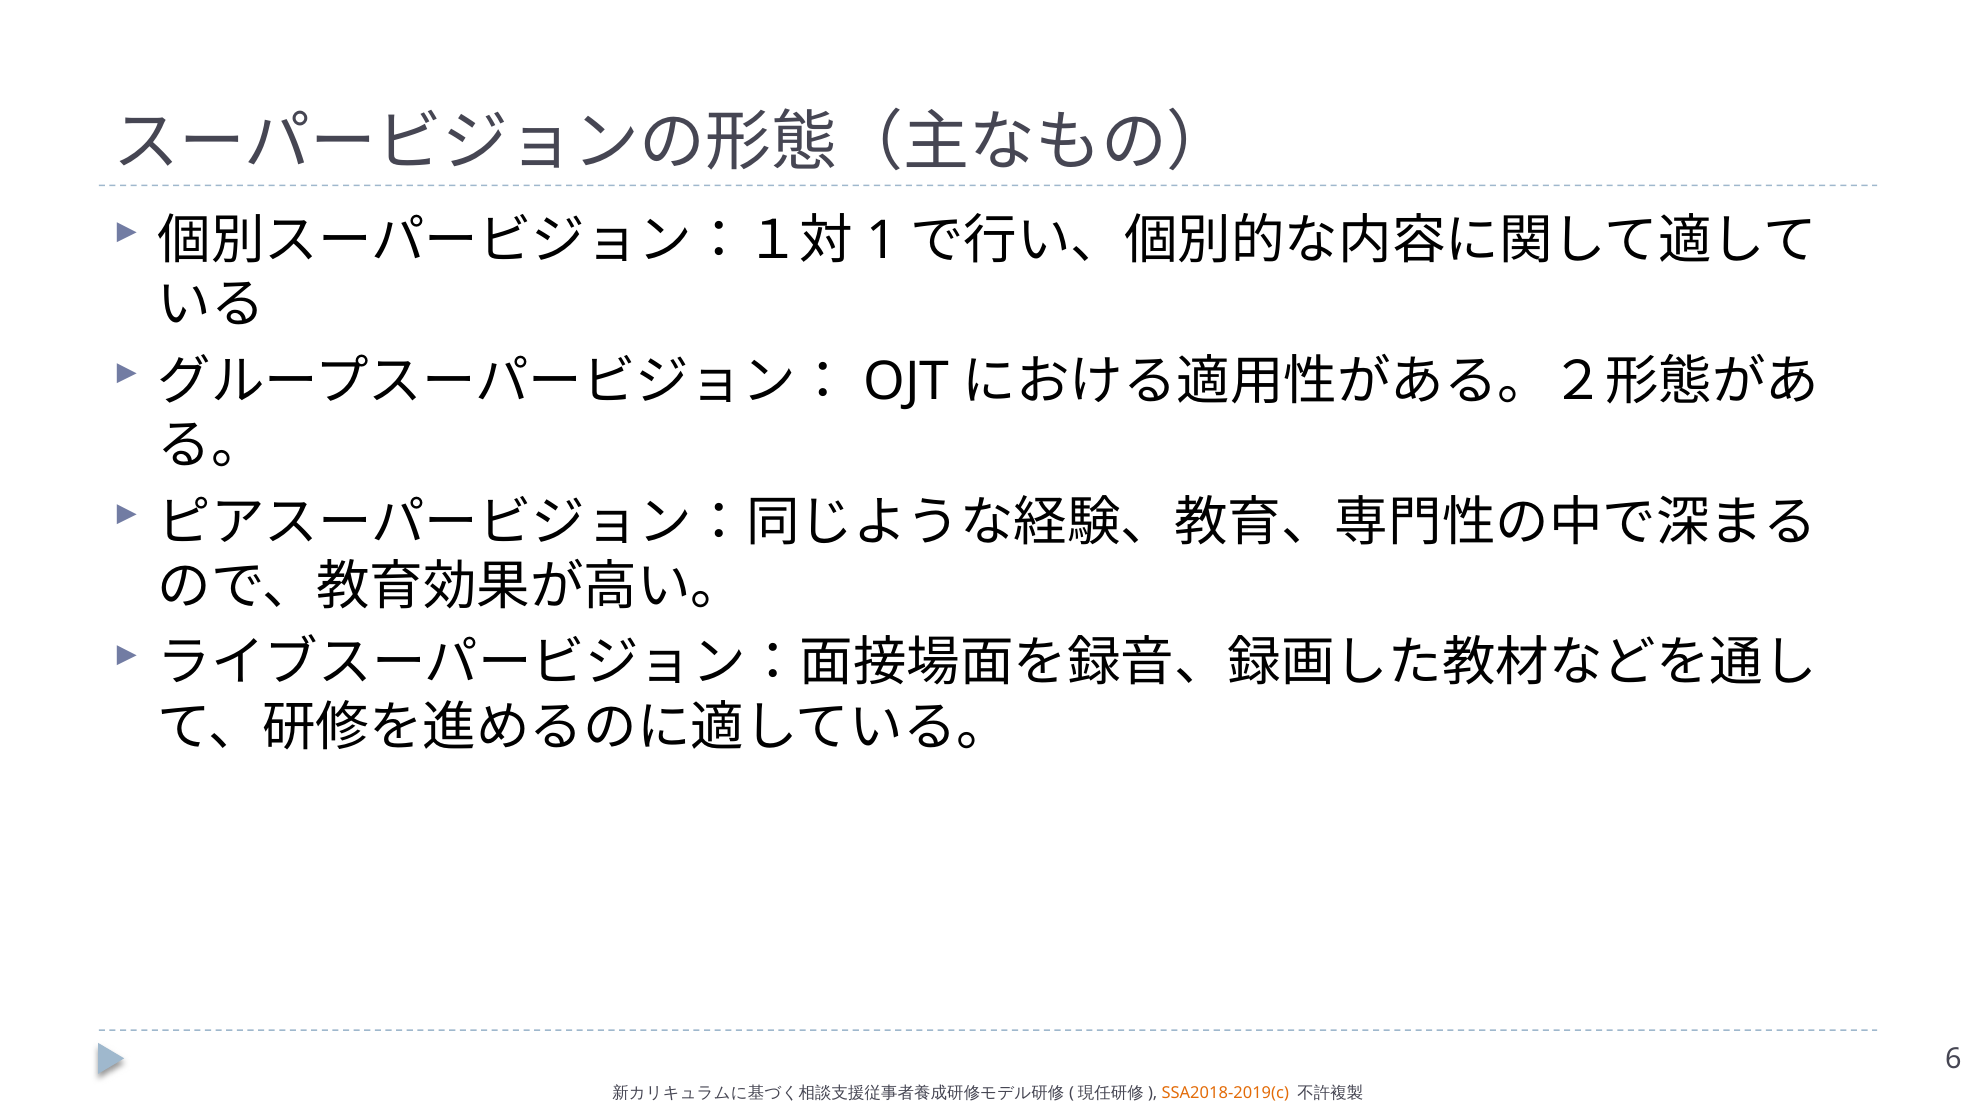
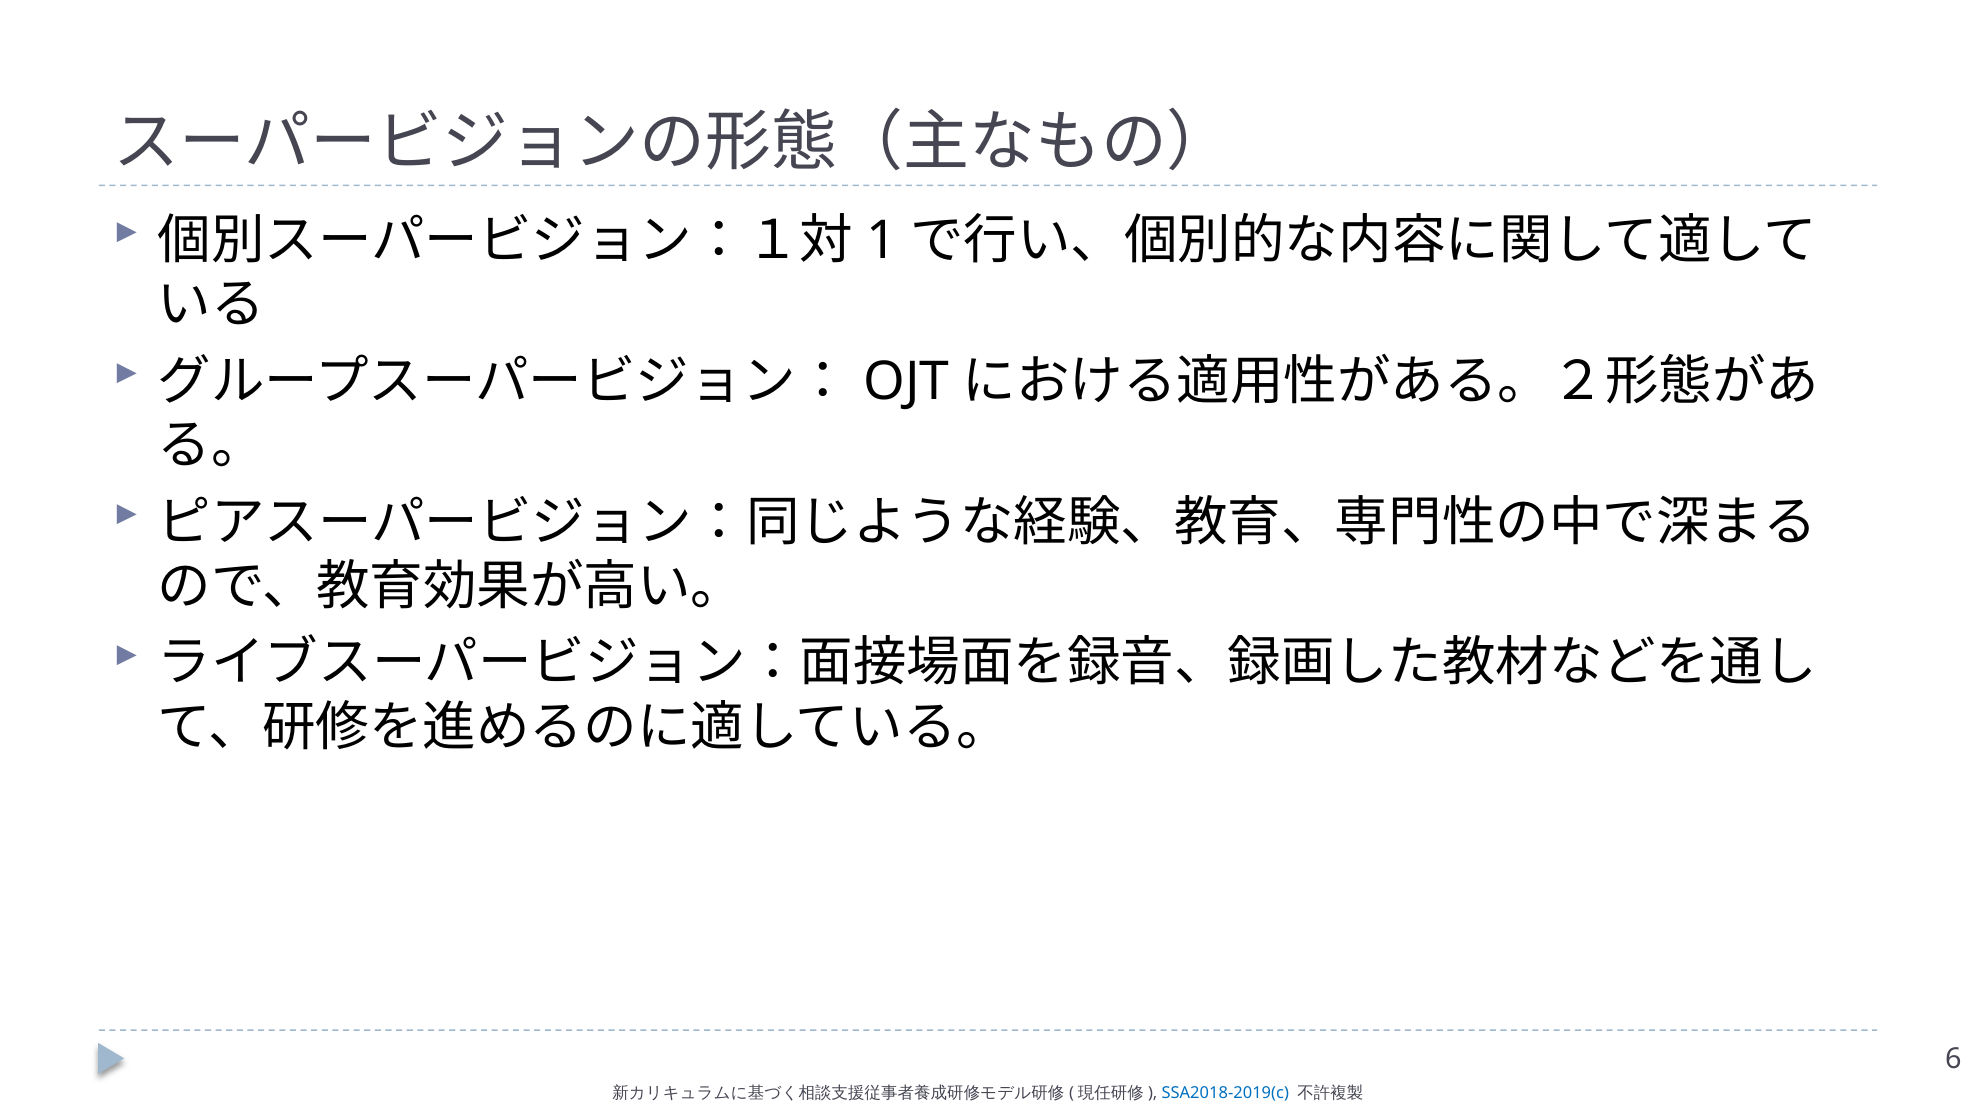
SSA2018-2019(c colour: orange -> blue
